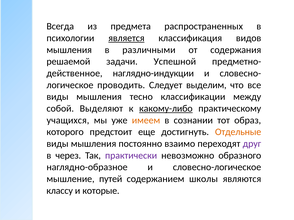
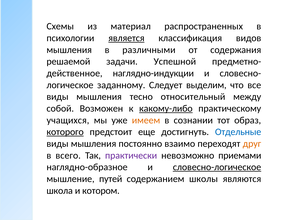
Всегда: Всегда -> Схемы
предмета: предмета -> материал
проводить: проводить -> заданному
классификации: классификации -> относительный
Выделяют: Выделяют -> Возможен
которого underline: none -> present
Отдельные colour: orange -> blue
друг colour: purple -> orange
через: через -> всего
образного: образного -> приемами
словесно-логическое underline: none -> present
классу: классу -> школа
которые: которые -> котором
